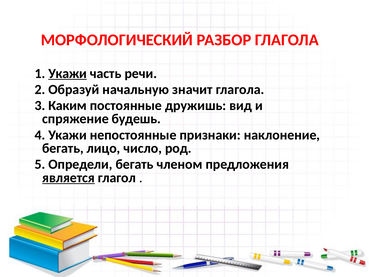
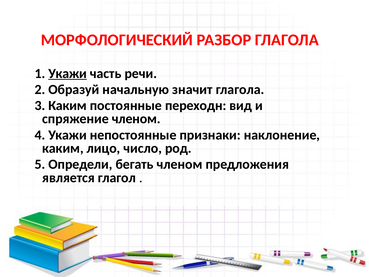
дружишь: дружишь -> переходн
спряжение будешь: будешь -> членом
бегать at (63, 148): бегать -> каким
является underline: present -> none
